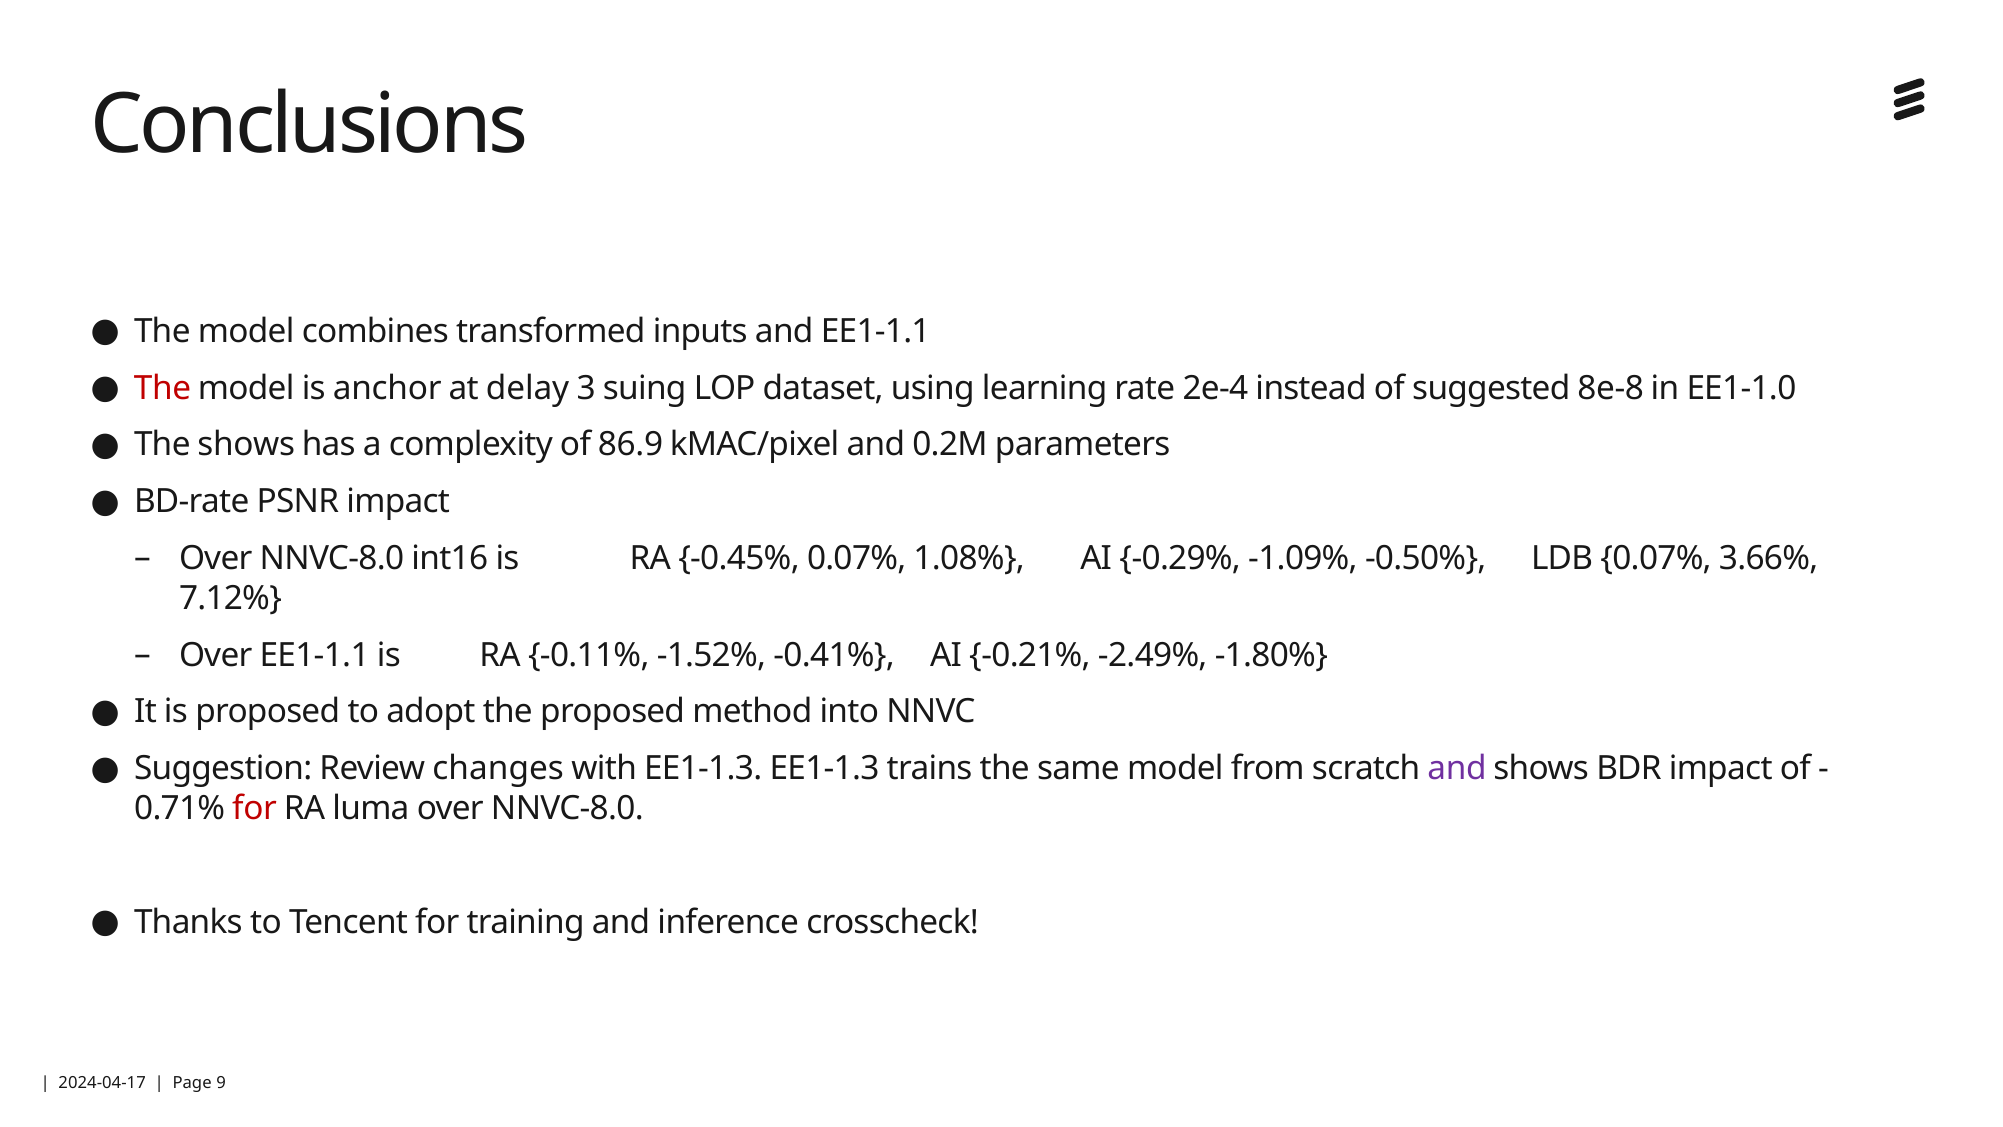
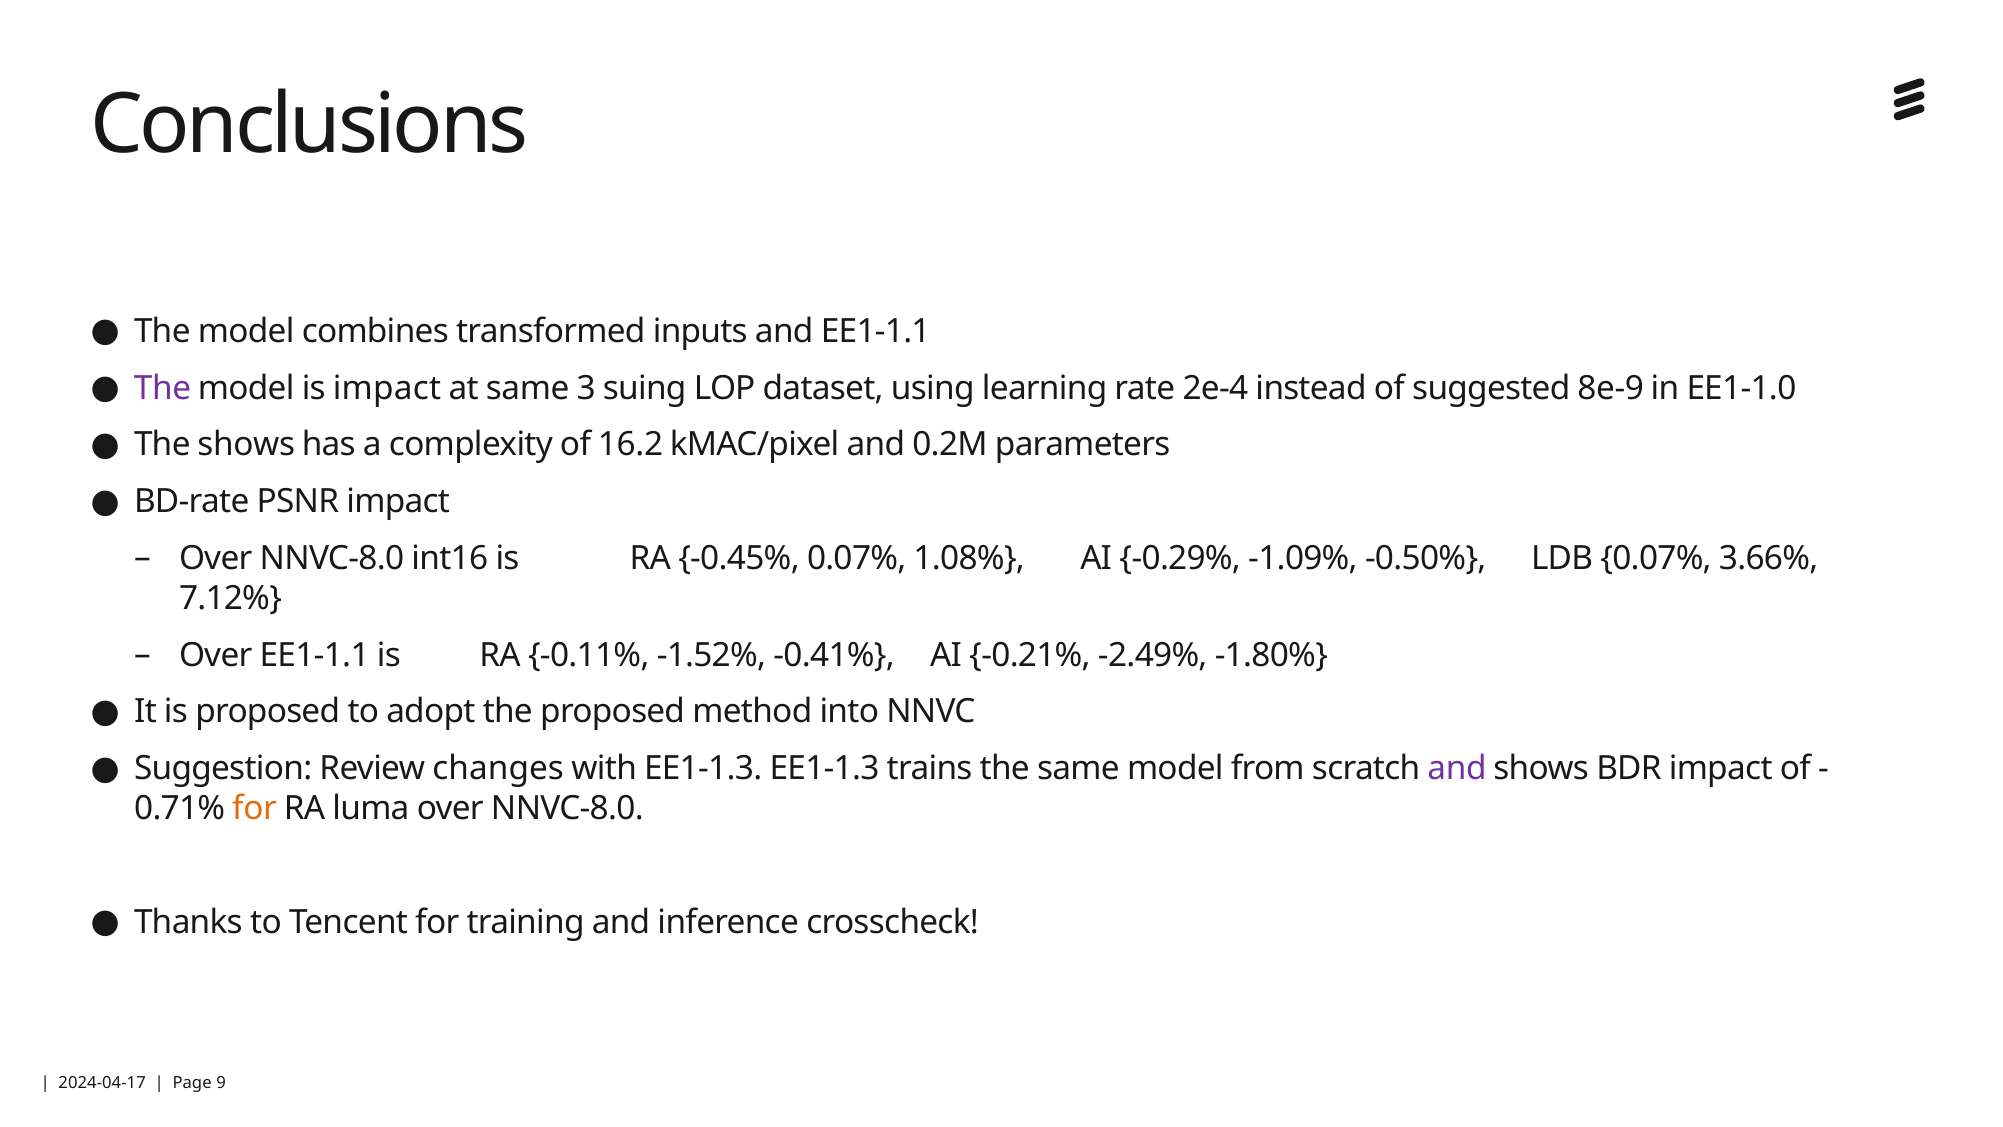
The at (163, 388) colour: red -> purple
is anchor: anchor -> impact
at delay: delay -> same
8e-8: 8e-8 -> 8e-9
86.9: 86.9 -> 16.2
for at (255, 808) colour: red -> orange
